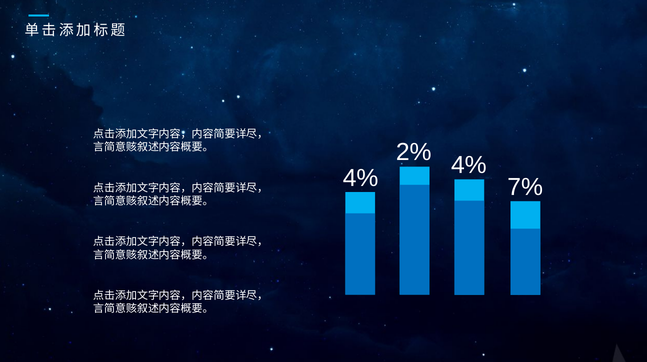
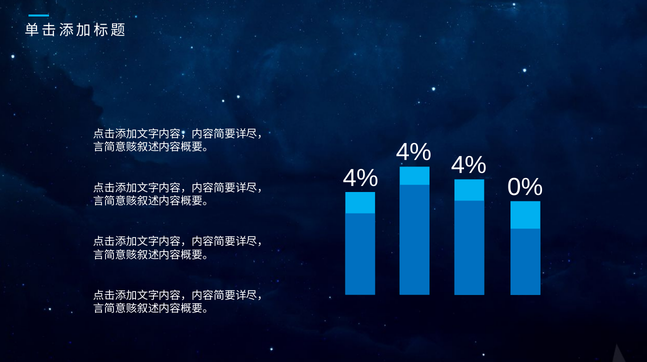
2% at (414, 152): 2% -> 4%
7%: 7% -> 0%
